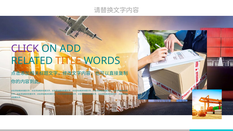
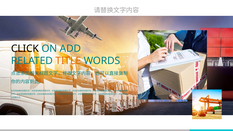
CLICK colour: purple -> black
